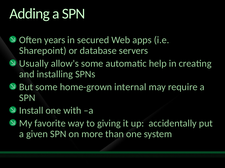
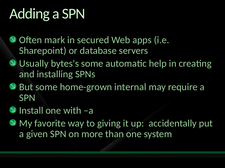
years: years -> mark
allow's: allow's -> bytes's
